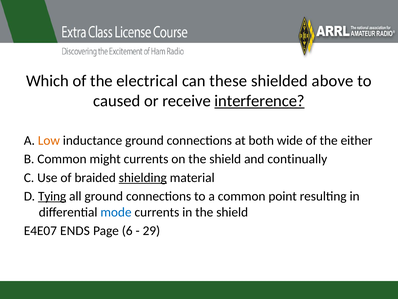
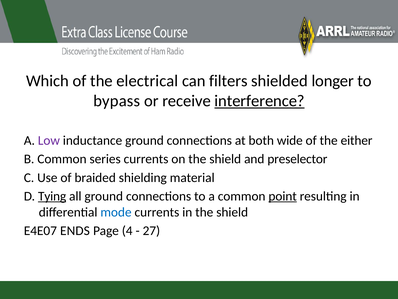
these: these -> filters
above: above -> longer
caused: caused -> bypass
Low colour: orange -> purple
might: might -> series
continually: continually -> preselector
shielding underline: present -> none
point underline: none -> present
6: 6 -> 4
29: 29 -> 27
